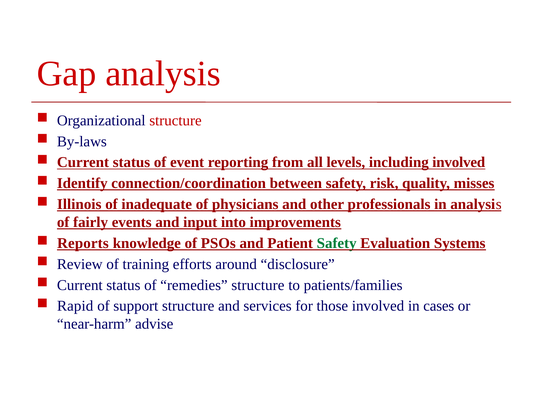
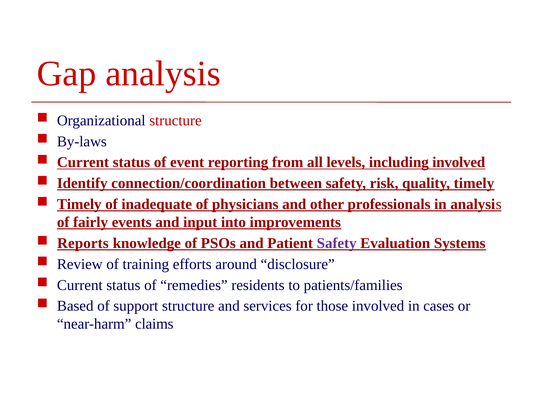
quality misses: misses -> timely
Illinois at (79, 204): Illinois -> Timely
Safety at (337, 243) colour: green -> purple
remedies structure: structure -> residents
Rapid: Rapid -> Based
advise: advise -> claims
